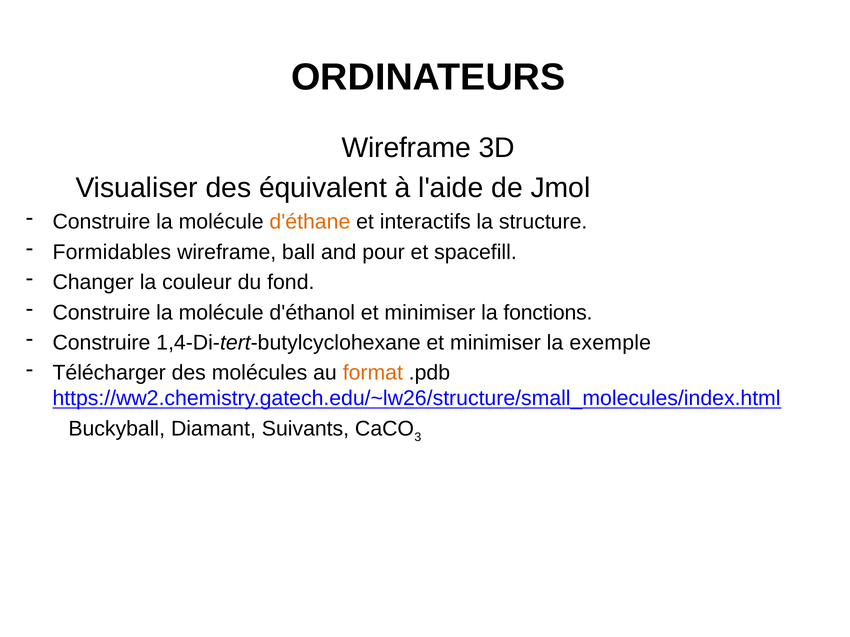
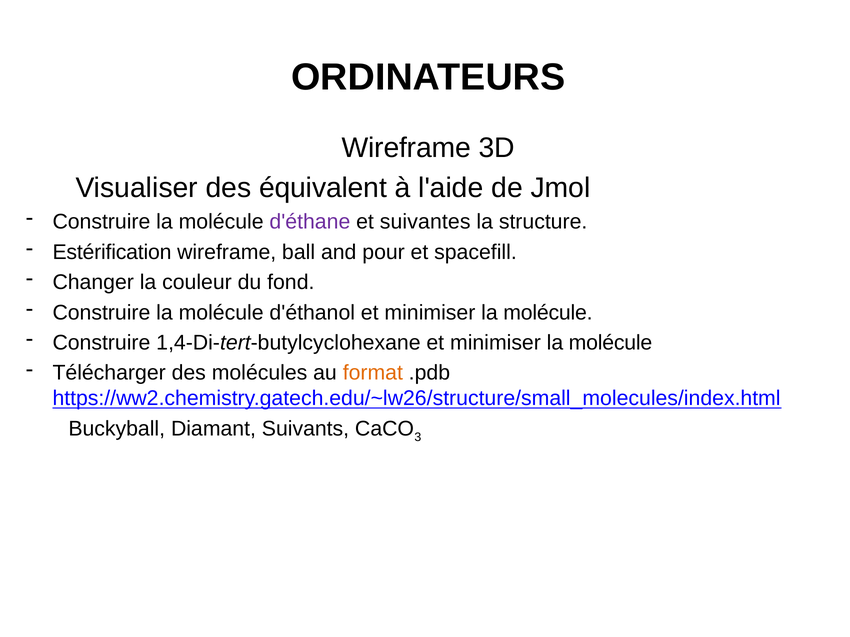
d'éthane colour: orange -> purple
interactifs: interactifs -> suivantes
Formidables: Formidables -> Estérification
fonctions at (548, 313): fonctions -> molécule
exemple at (610, 343): exemple -> molécule
